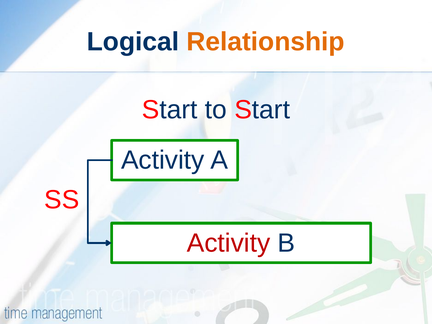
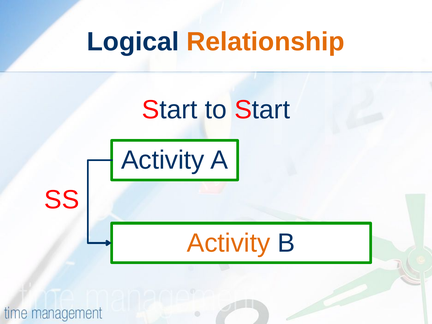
Activity at (229, 243) colour: red -> orange
